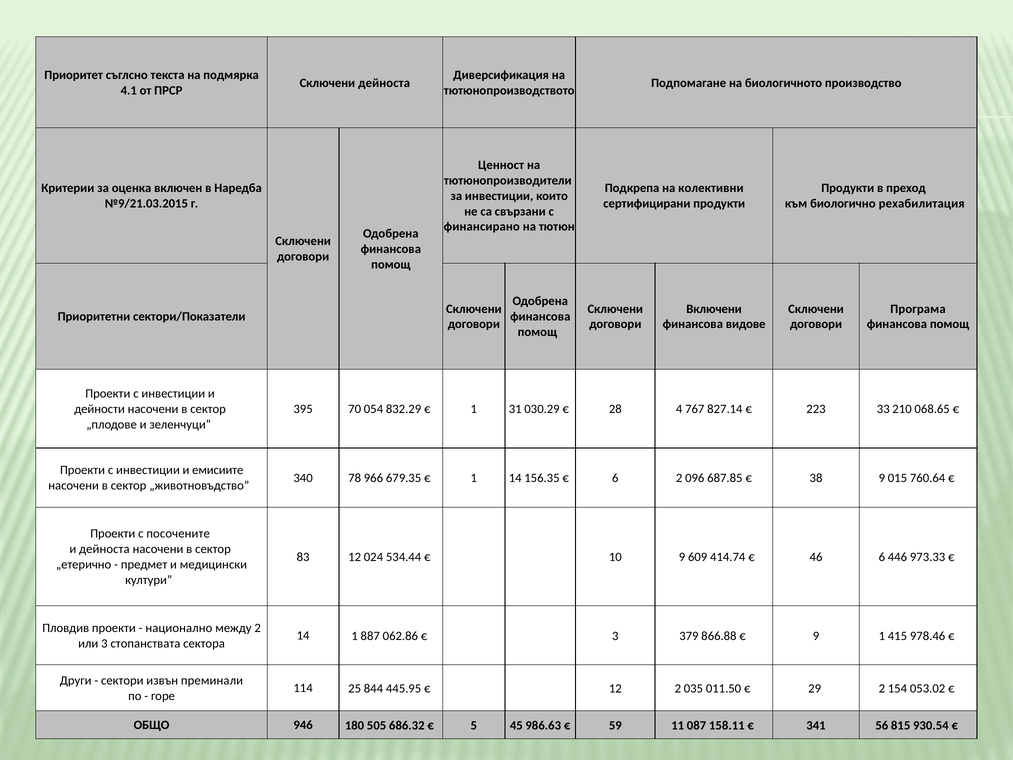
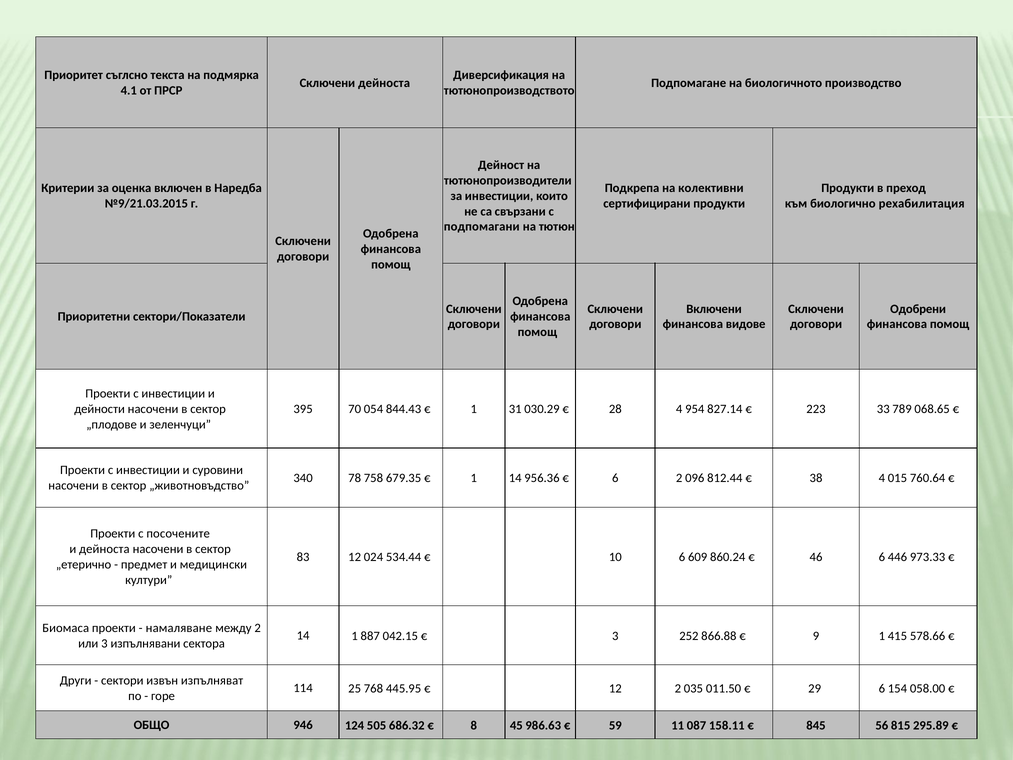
Ценност: Ценност -> Дейност
финансирано: финансирано -> подпомагани
Програма: Програма -> Одобрени
832.29: 832.29 -> 844.43
767: 767 -> 954
210: 210 -> 789
емисиите: емисиите -> суровини
966: 966 -> 758
156.35: 156.35 -> 956.36
687.85: 687.85 -> 812.44
38 9: 9 -> 4
10 9: 9 -> 6
414.74: 414.74 -> 860.24
Пловдив: Пловдив -> Биомаса
национално: национално -> намаляване
062.86: 062.86 -> 042.15
379: 379 -> 252
978.46: 978.46 -> 578.66
стопанствата: стопанствата -> изпълнявани
преминали: преминали -> изпълняват
844: 844 -> 768
29 2: 2 -> 6
053.02: 053.02 -> 058.00
180: 180 -> 124
5: 5 -> 8
341: 341 -> 845
930.54: 930.54 -> 295.89
